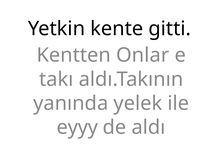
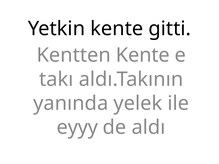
Kentten Onlar: Onlar -> Kente
